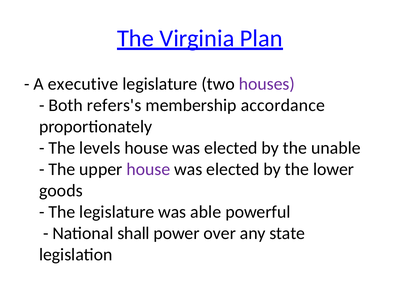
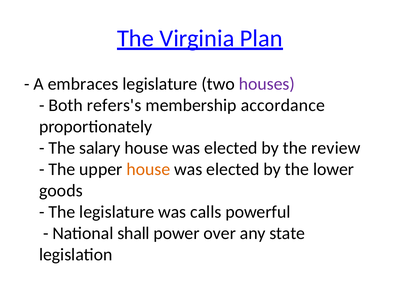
executive: executive -> embraces
levels: levels -> salary
unable: unable -> review
house at (148, 169) colour: purple -> orange
able: able -> calls
